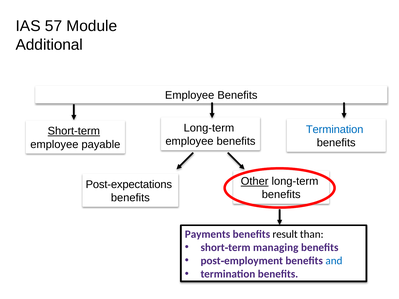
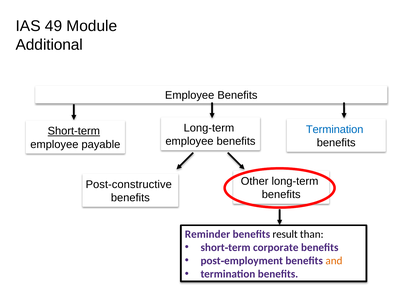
57: 57 -> 49
Other underline: present -> none
Post-expectations: Post-expectations -> Post-constructive
Payments: Payments -> Reminder
managing: managing -> corporate
and colour: blue -> orange
